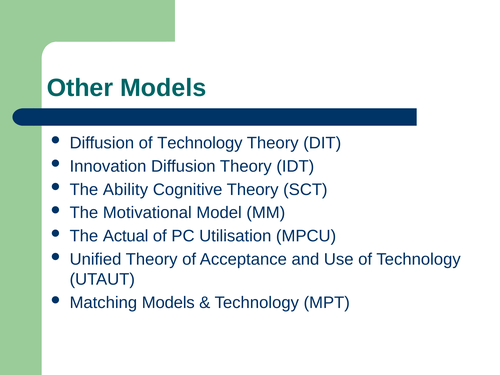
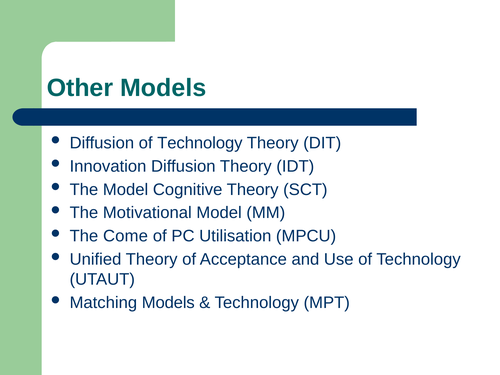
The Ability: Ability -> Model
Actual: Actual -> Come
